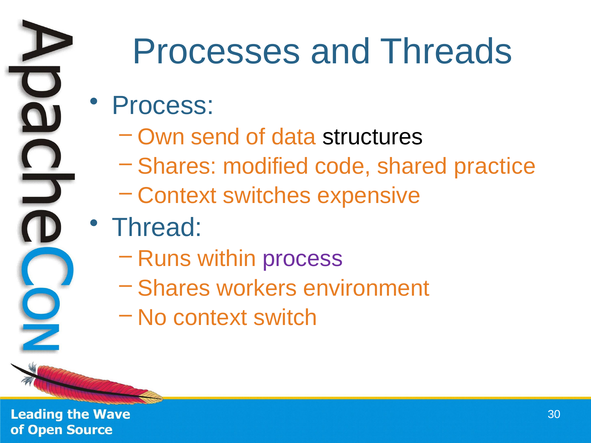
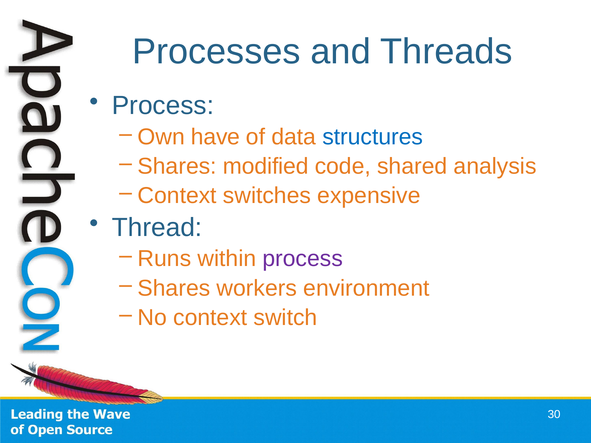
send: send -> have
structures colour: black -> blue
practice: practice -> analysis
